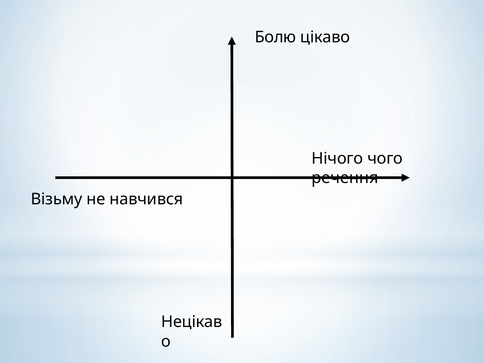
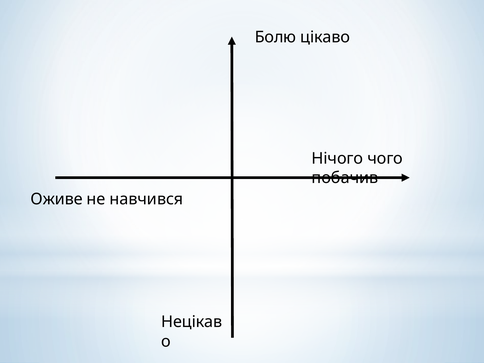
речення: речення -> побачив
Візьму: Візьму -> Оживе
